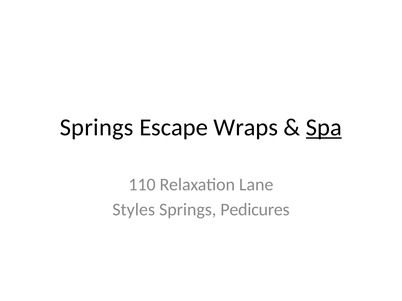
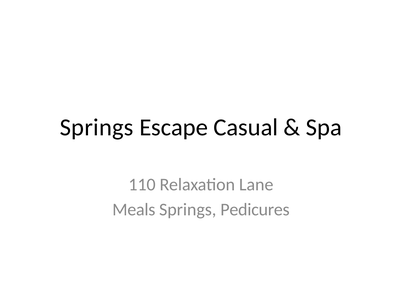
Wraps: Wraps -> Casual
Spa underline: present -> none
Styles: Styles -> Meals
